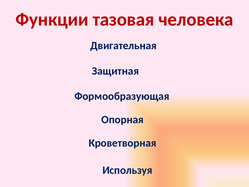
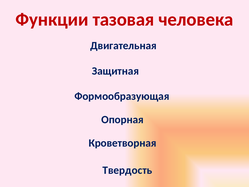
Используя: Используя -> Твердость
